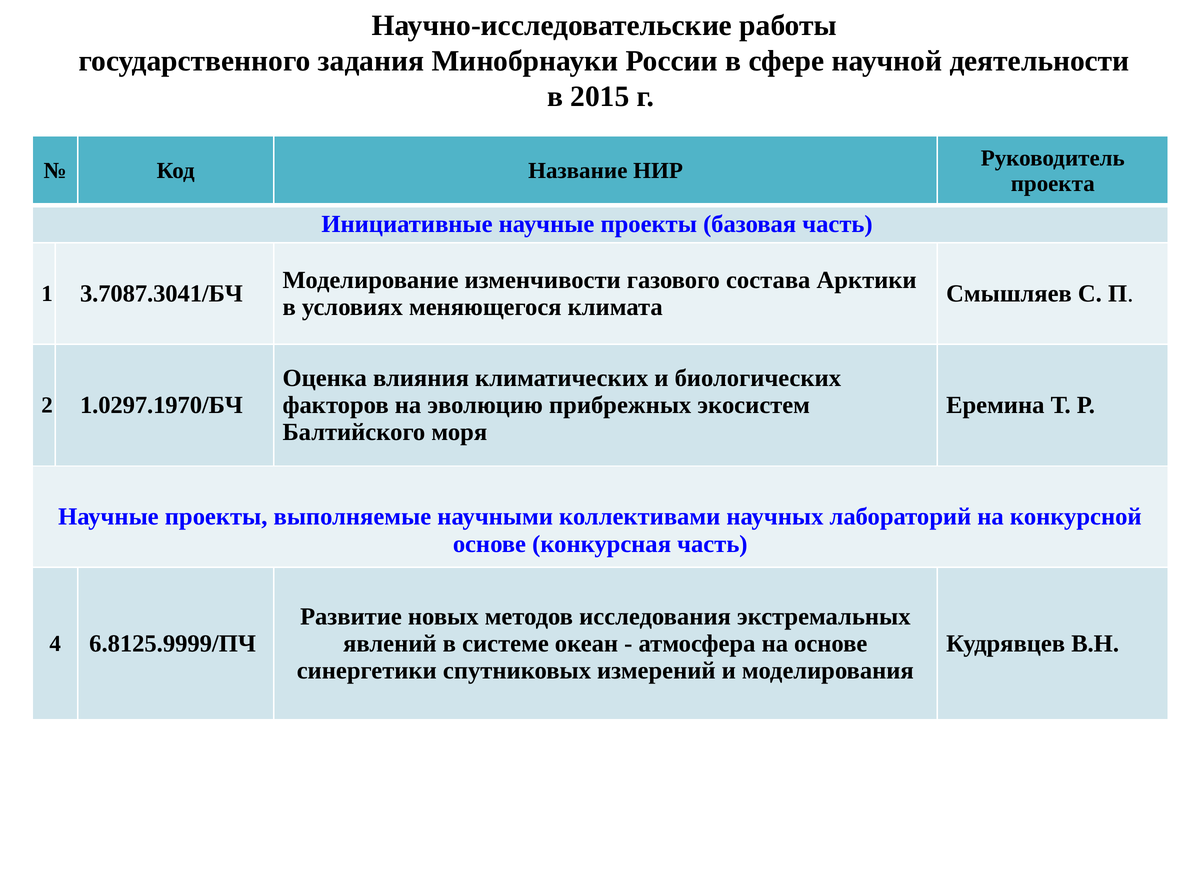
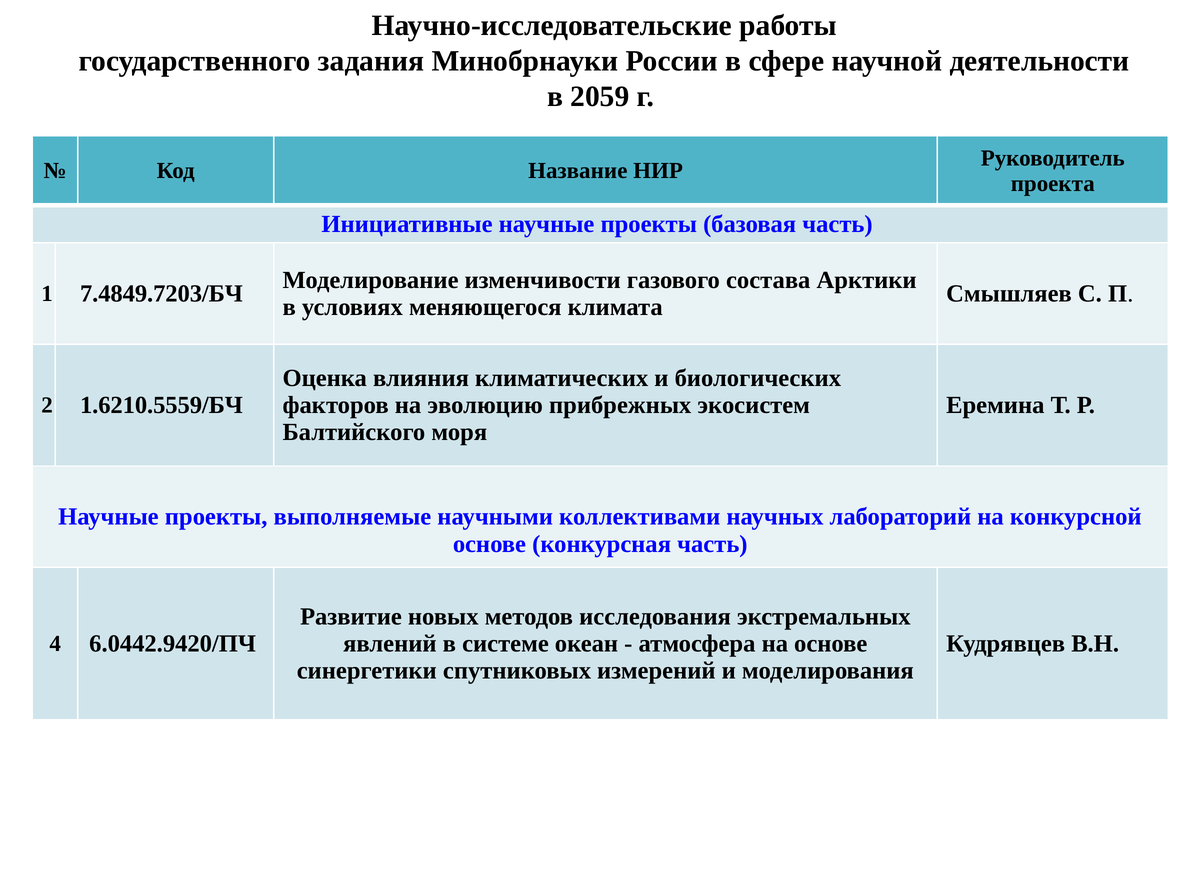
2015: 2015 -> 2059
3.7087.3041/БЧ: 3.7087.3041/БЧ -> 7.4849.7203/БЧ
1.0297.1970/БЧ: 1.0297.1970/БЧ -> 1.6210.5559/БЧ
6.8125.9999/ПЧ: 6.8125.9999/ПЧ -> 6.0442.9420/ПЧ
